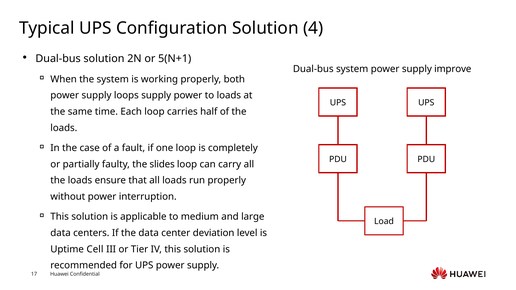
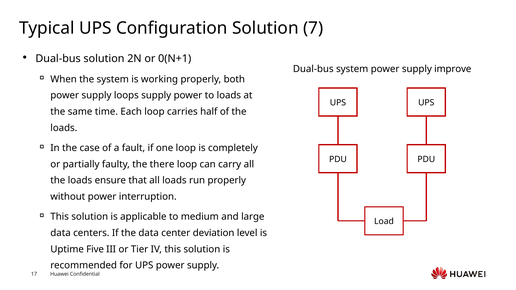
4: 4 -> 7
5(N+1: 5(N+1 -> 0(N+1
slides: slides -> there
Cell: Cell -> Five
